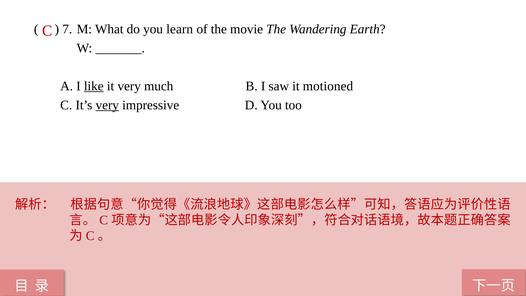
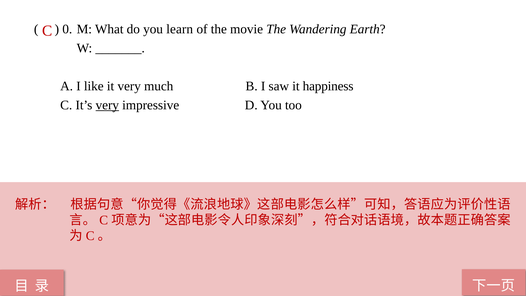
7: 7 -> 0
like underline: present -> none
motioned: motioned -> happiness
